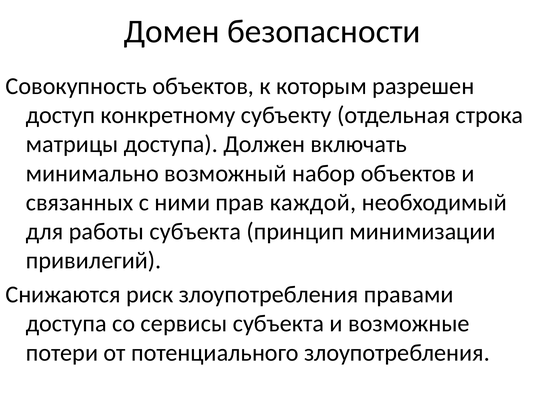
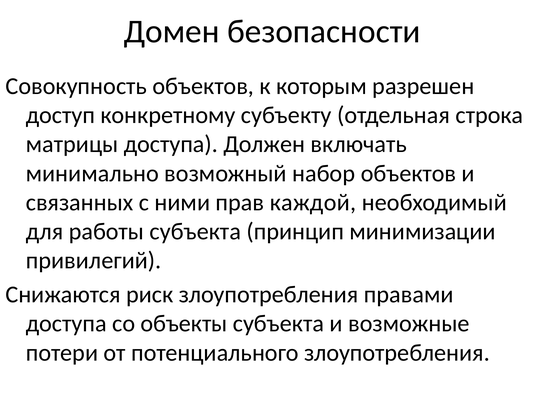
сервисы: сервисы -> объекты
